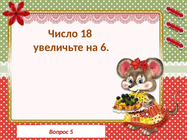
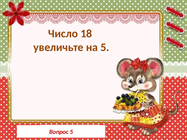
на 6: 6 -> 5
